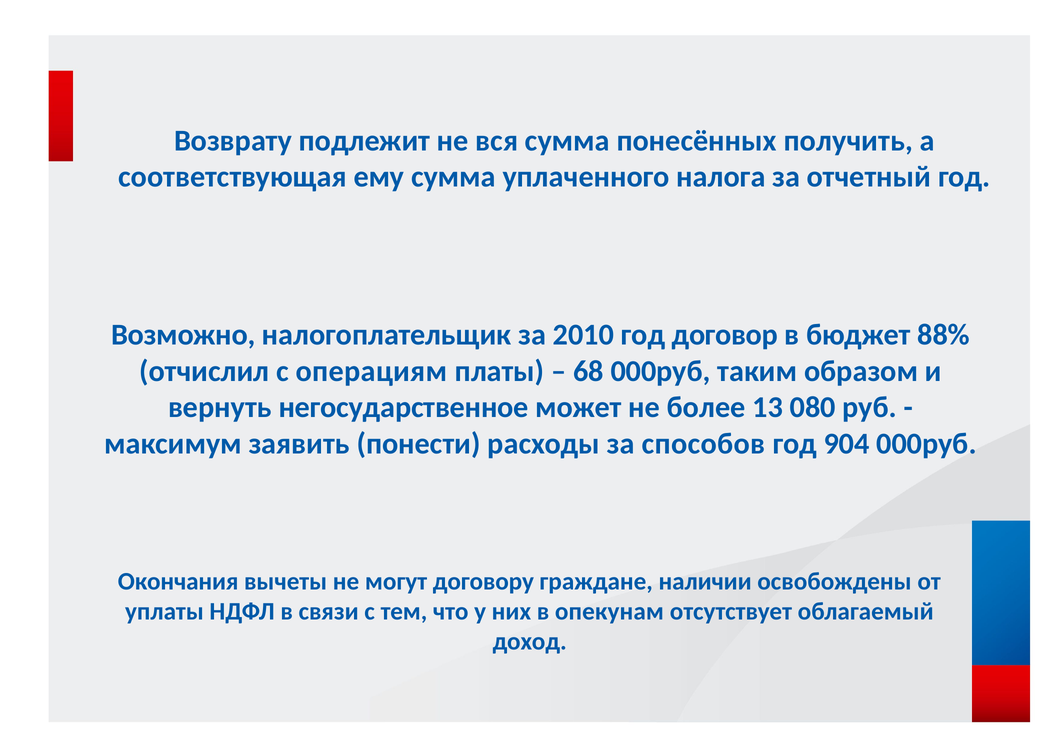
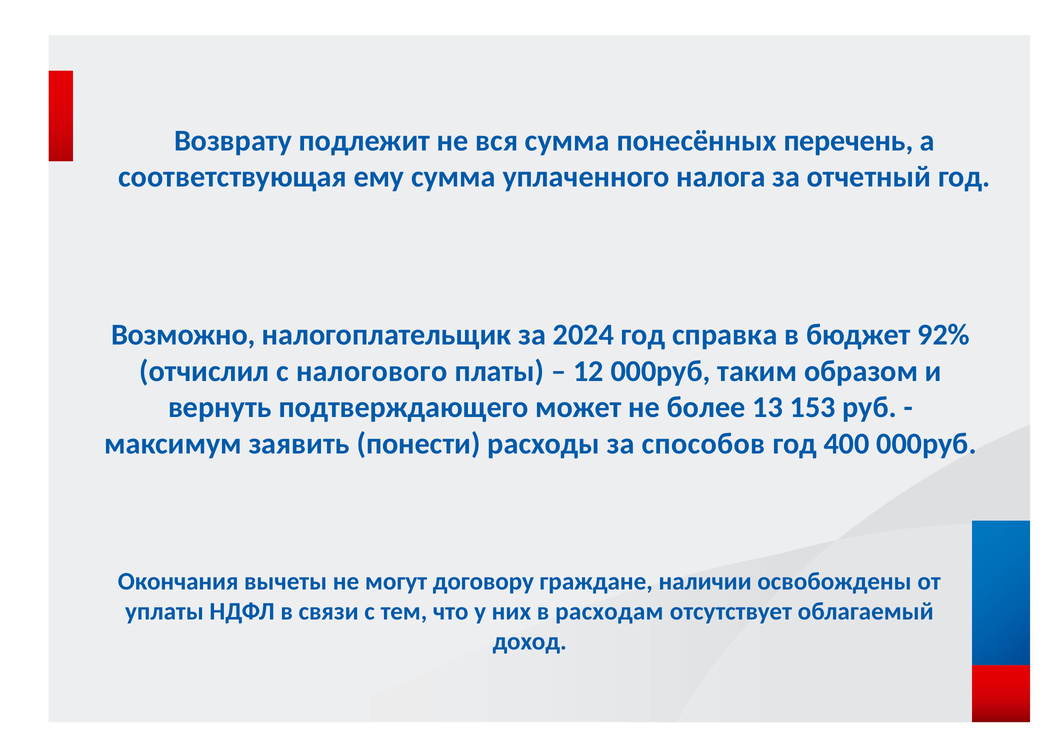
получить: получить -> перечень
2010: 2010 -> 2024
договор: договор -> справка
88%: 88% -> 92%
операциям: операциям -> налогового
68: 68 -> 12
негосударственное: негосударственное -> подтверждающего
080: 080 -> 153
904: 904 -> 400
опекунам: опекунам -> расходам
